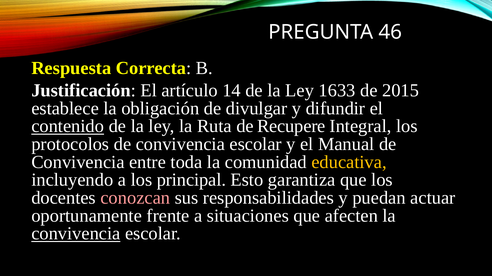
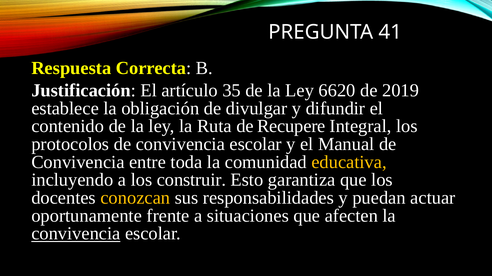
46: 46 -> 41
14: 14 -> 35
1633: 1633 -> 6620
2015: 2015 -> 2019
contenido underline: present -> none
principal: principal -> construir
conozcan colour: pink -> yellow
